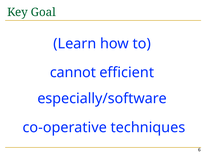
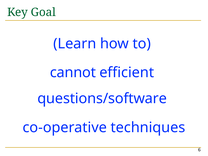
especially/software: especially/software -> questions/software
